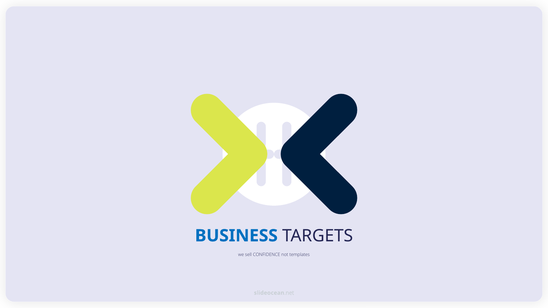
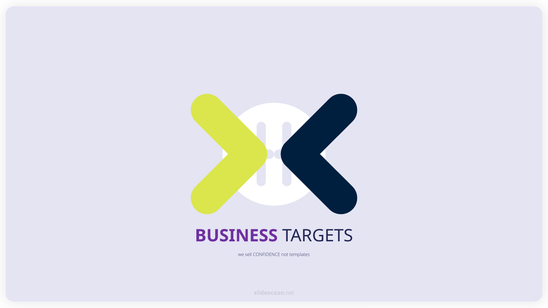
BUSINESS colour: blue -> purple
